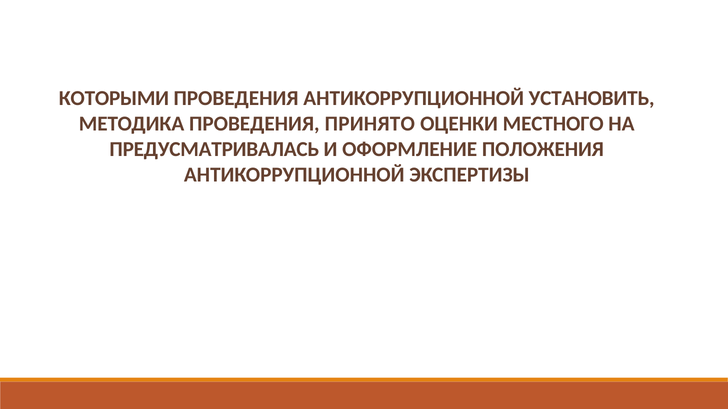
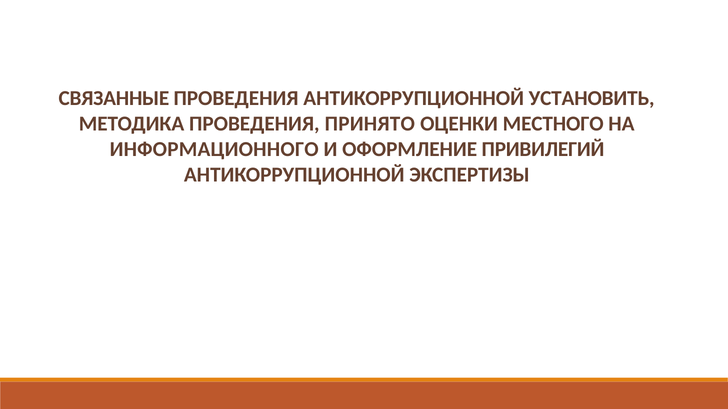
КОТОРЫМИ: КОТОРЫМИ -> СВЯЗАННЫЕ
ПРЕДУСМАТРИВАЛАСЬ: ПРЕДУСМАТРИВАЛАСЬ -> ИНФОРМАЦИОННОГО
ПОЛОЖЕНИЯ: ПОЛОЖЕНИЯ -> ПРИВИЛЕГИЙ
